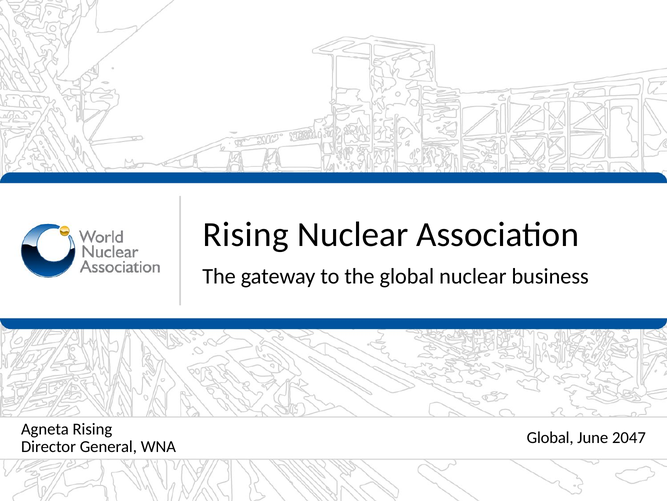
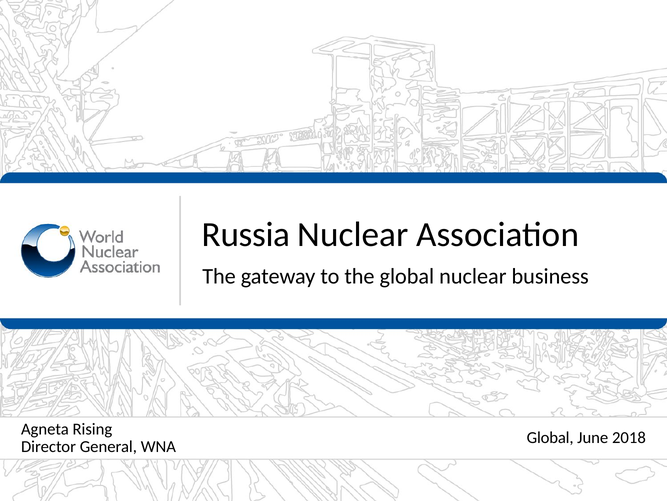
Rising at (246, 234): Rising -> Russia
2047: 2047 -> 2018
